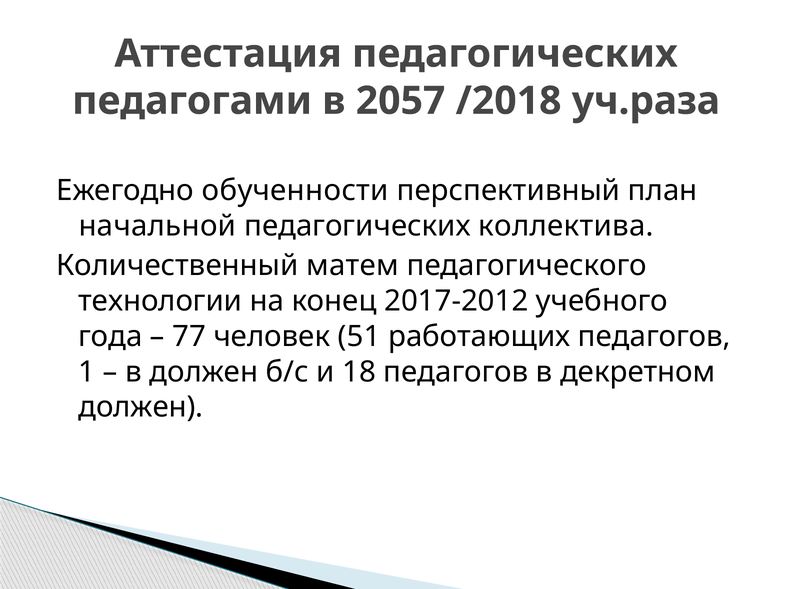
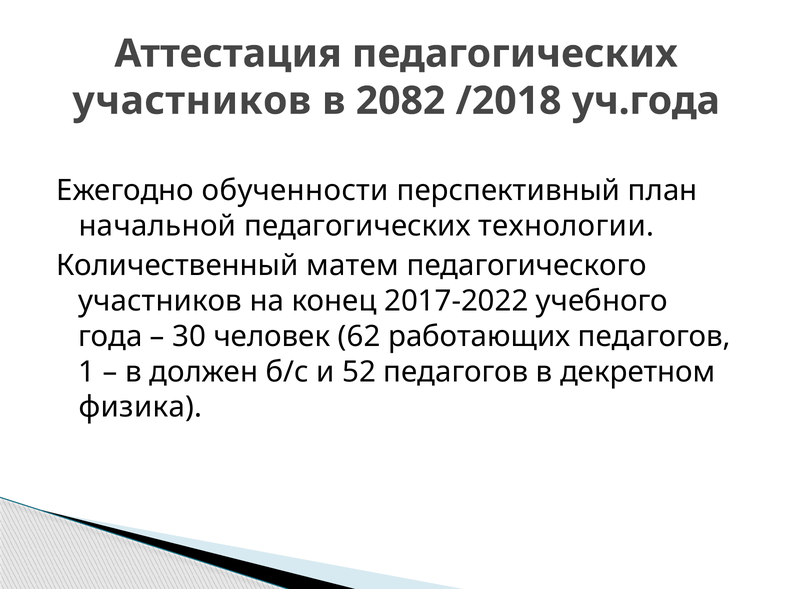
педагогами at (192, 101): педагогами -> участников
2057: 2057 -> 2082
уч.раза: уч.раза -> уч.года
коллектива: коллектива -> технологии
технологии at (160, 301): технологии -> участников
2017-2012: 2017-2012 -> 2017-2022
77: 77 -> 30
51: 51 -> 62
18: 18 -> 52
должен at (141, 407): должен -> физика
